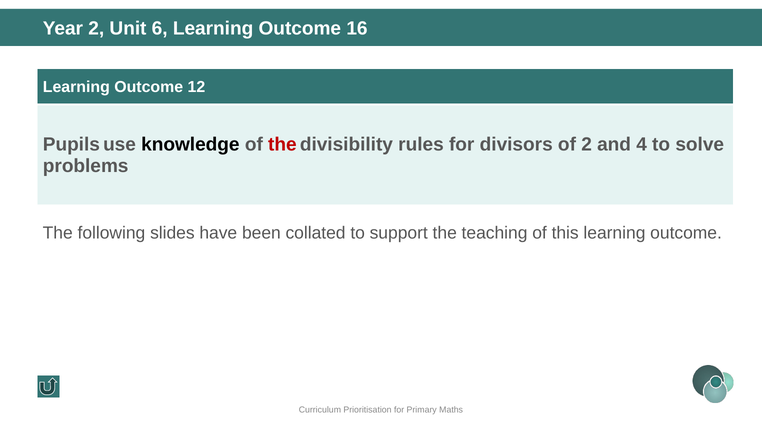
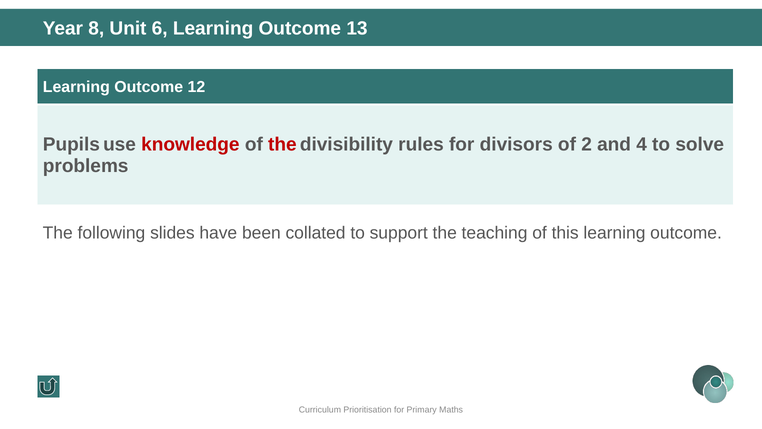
Year 2: 2 -> 8
16: 16 -> 13
knowledge colour: black -> red
